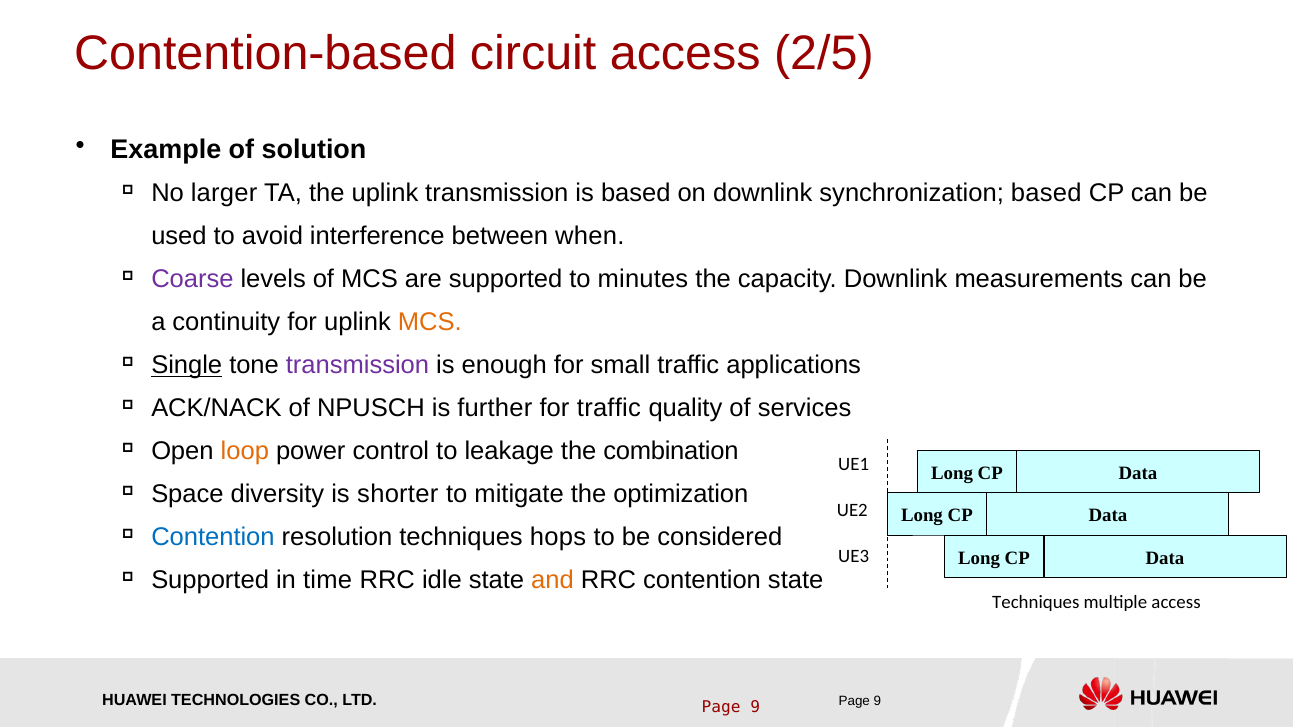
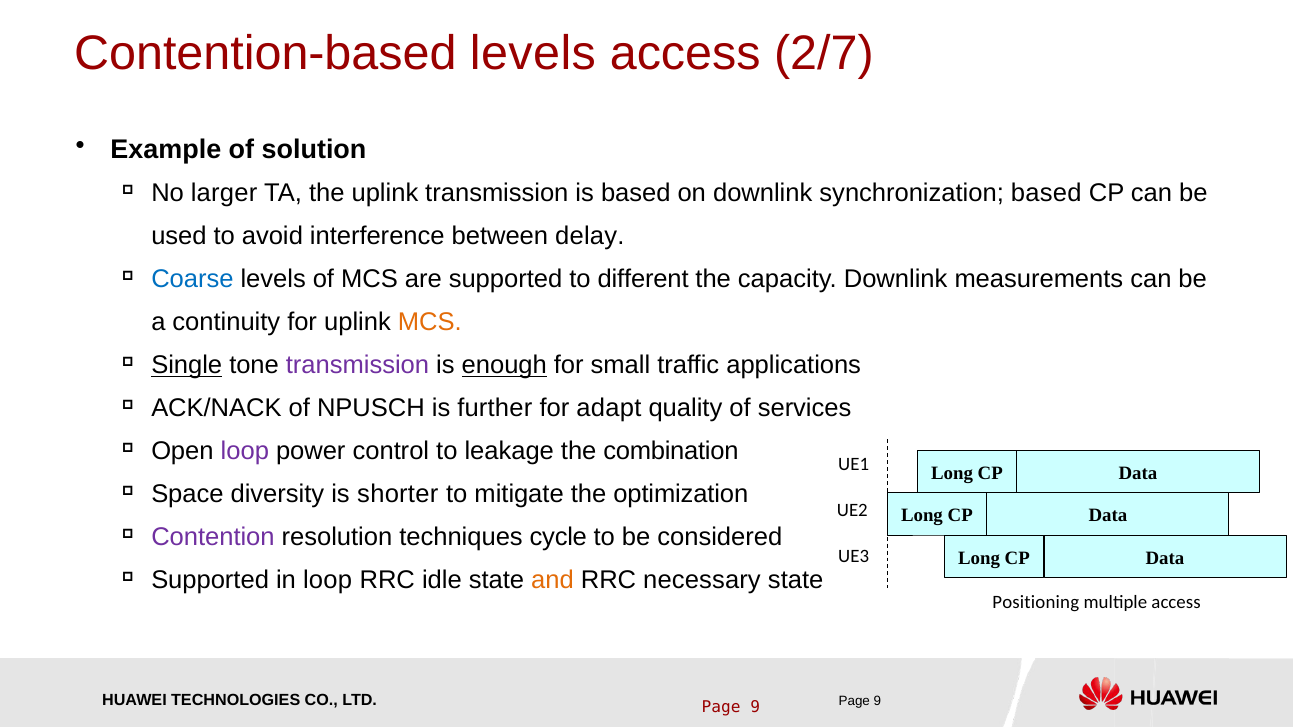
Contention-based circuit: circuit -> levels
2/5: 2/5 -> 2/7
when: when -> delay
Coarse colour: purple -> blue
minutes: minutes -> different
enough underline: none -> present
for traffic: traffic -> adapt
loop at (245, 451) colour: orange -> purple
Contention at (213, 537) colour: blue -> purple
hops: hops -> cycle
in time: time -> loop
RRC contention: contention -> necessary
Techniques at (1036, 603): Techniques -> Positioning
